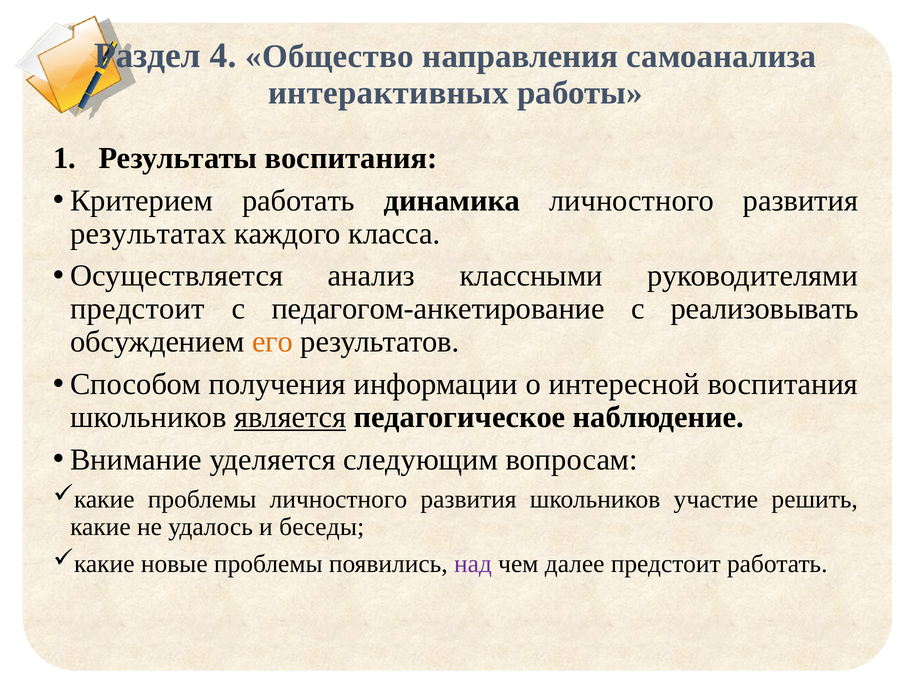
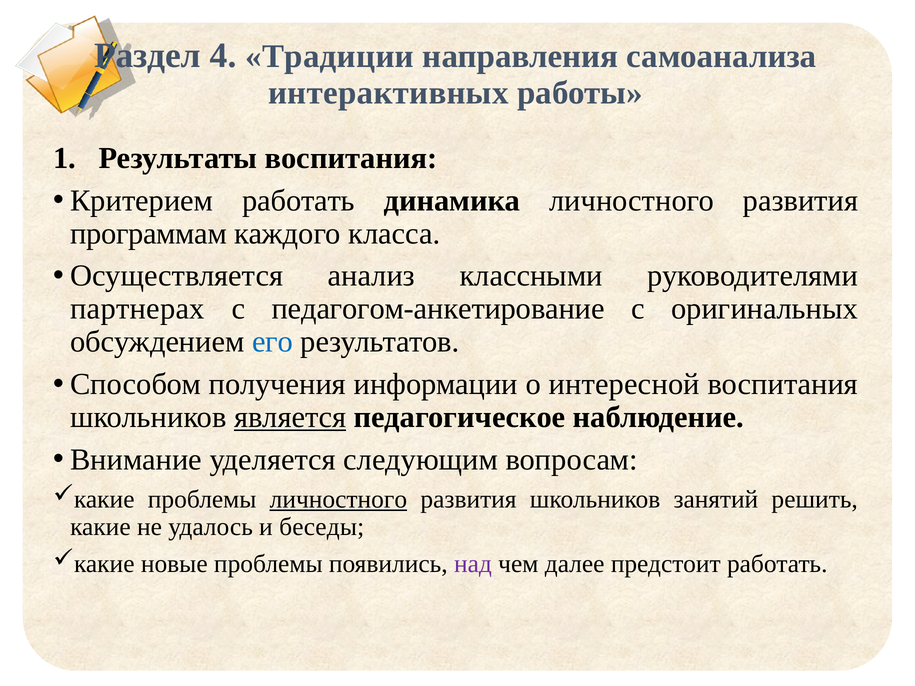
Общество: Общество -> Традиции
результатах: результатах -> программам
предстоит at (137, 309): предстоит -> партнерах
реализовывать: реализовывать -> оригинальных
его colour: orange -> blue
личностного at (338, 499) underline: none -> present
участие: участие -> занятий
